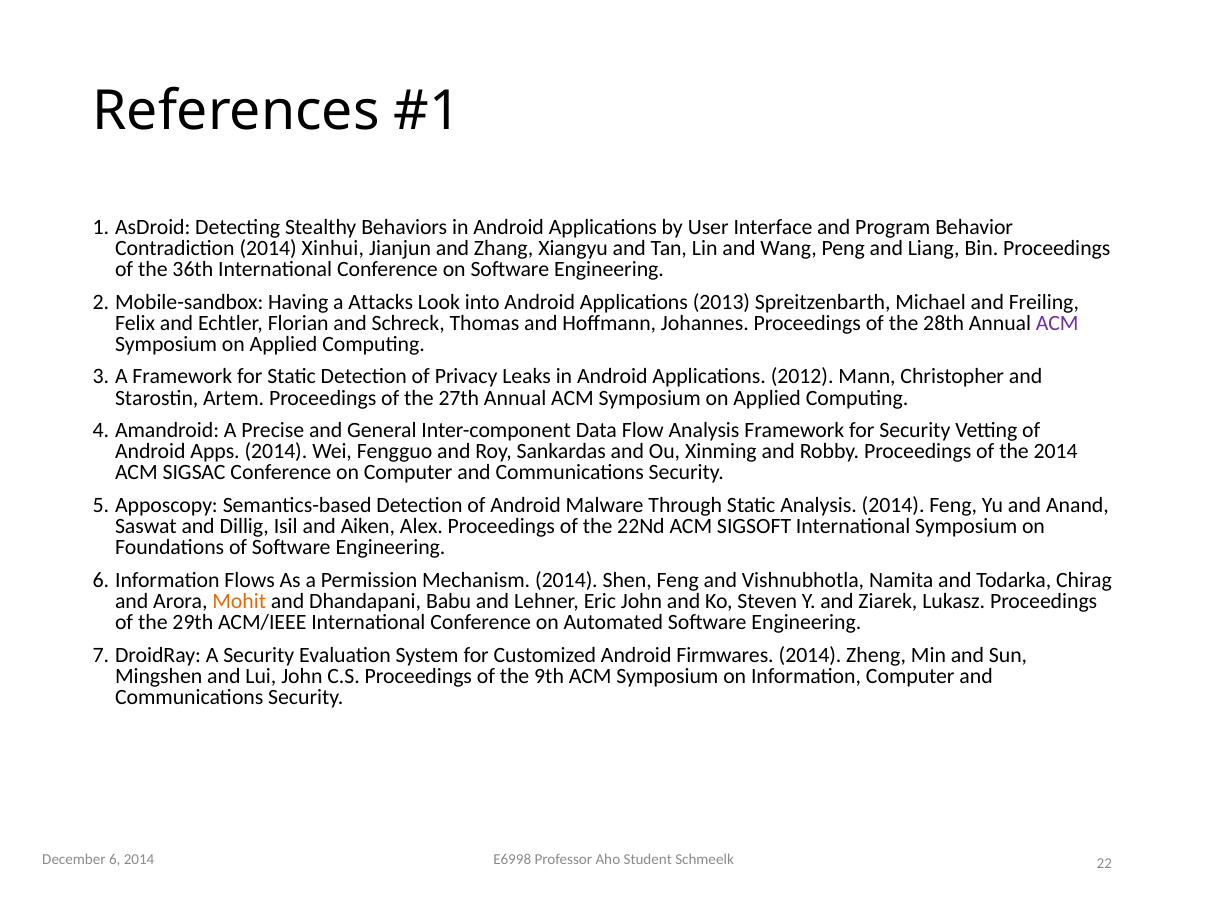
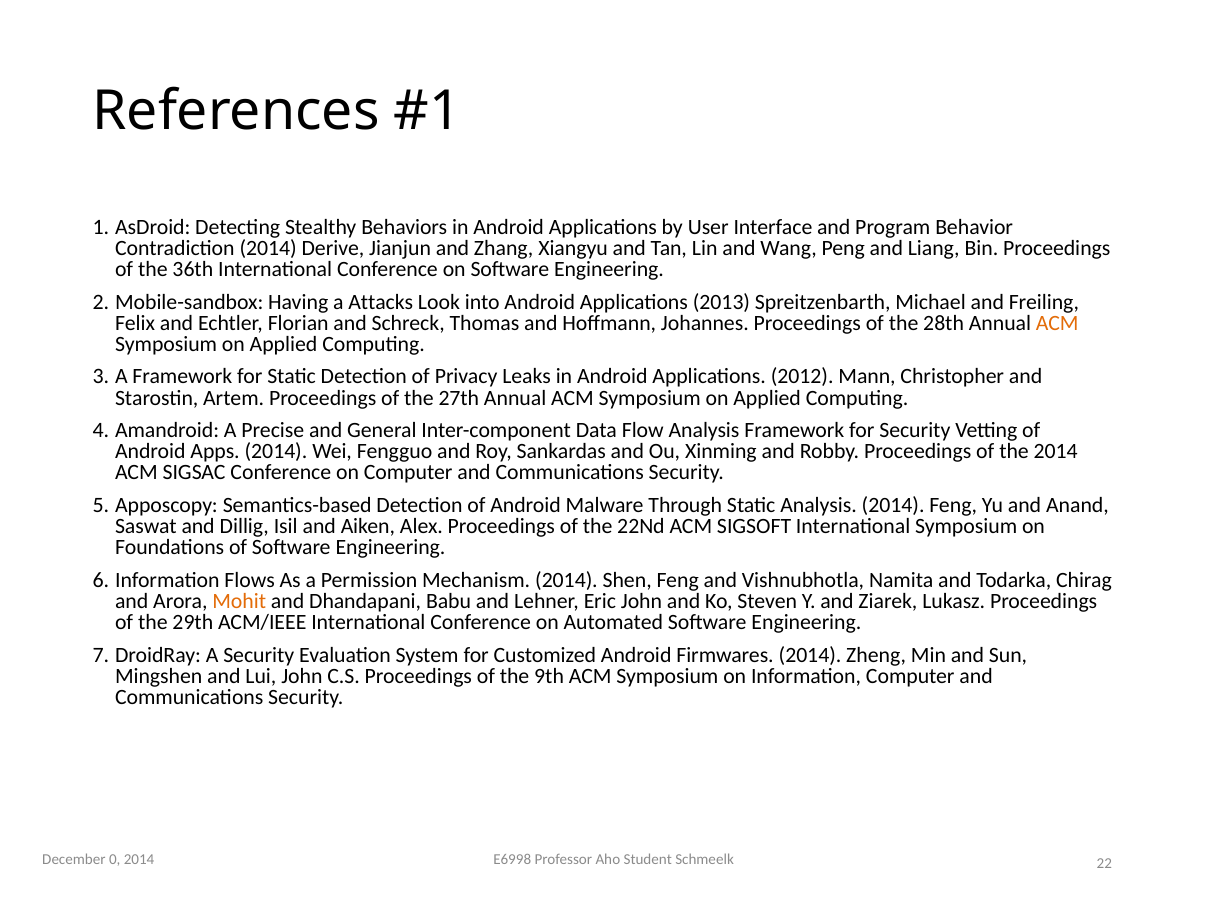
Xinhui: Xinhui -> Derive
ACM at (1057, 323) colour: purple -> orange
December 6: 6 -> 0
